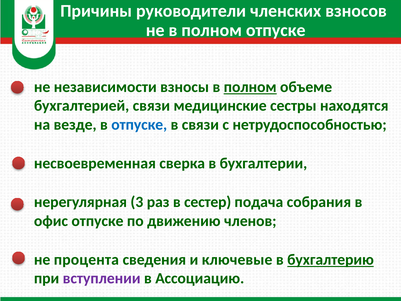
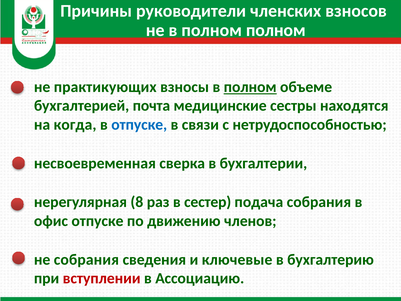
полном отпуске: отпуске -> полном
независимости: независимости -> практикующих
бухгалтерией связи: связи -> почта
везде: везде -> когда
3: 3 -> 8
не процента: процента -> собрания
бухгалтерию underline: present -> none
вступлении colour: purple -> red
